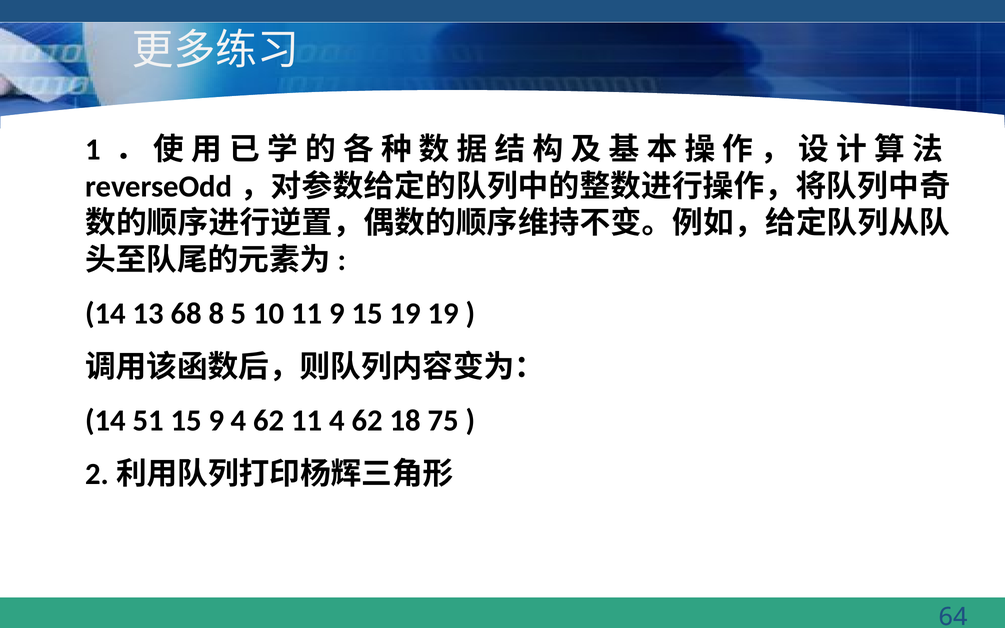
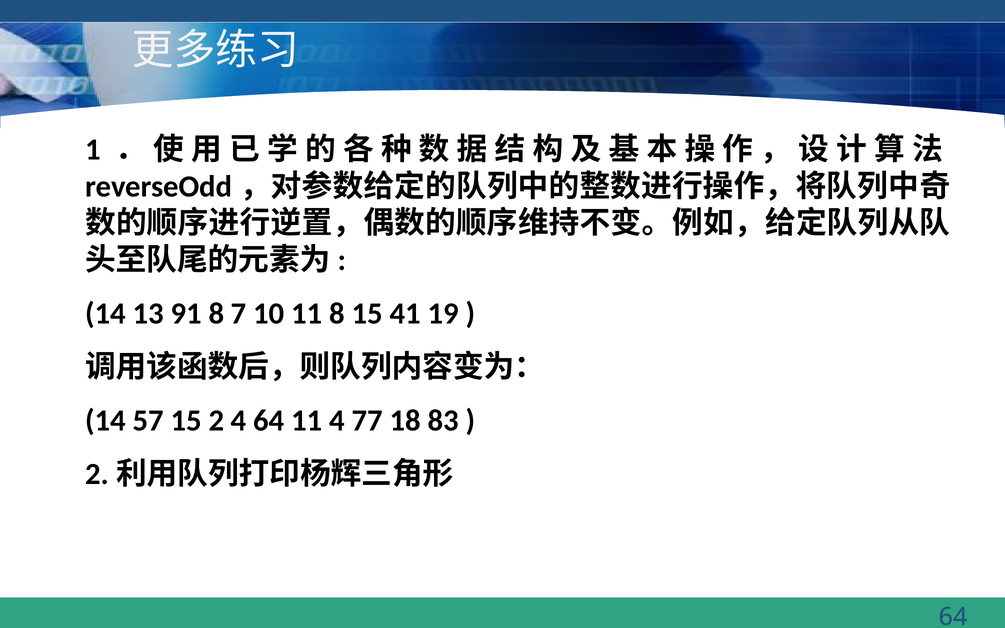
68: 68 -> 91
5: 5 -> 7
11 9: 9 -> 8
15 19: 19 -> 41
51: 51 -> 57
15 9: 9 -> 2
62 at (269, 421): 62 -> 64
11 4 62: 62 -> 77
75: 75 -> 83
